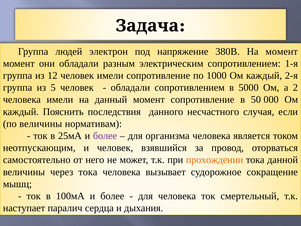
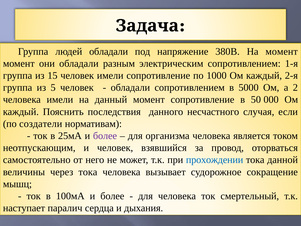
людей электрон: электрон -> обладали
12: 12 -> 15
по величины: величины -> создатели
прохождении colour: orange -> blue
